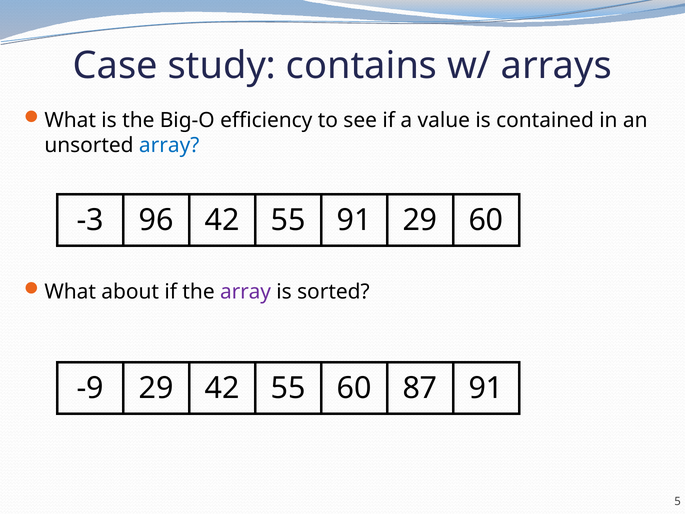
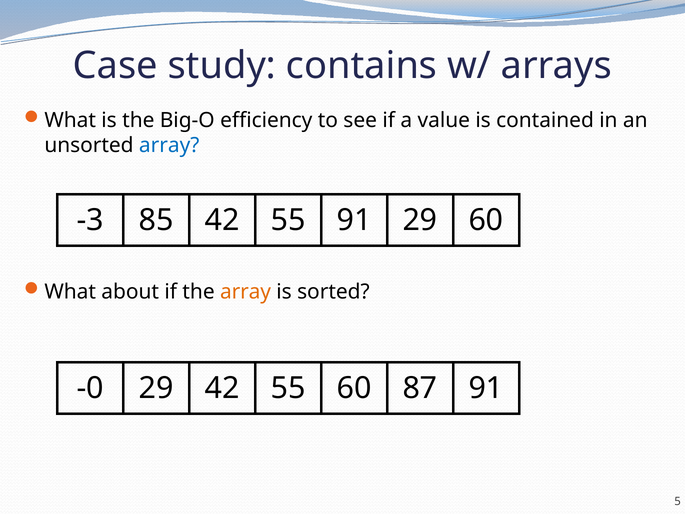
96: 96 -> 85
array at (246, 292) colour: purple -> orange
-9: -9 -> -0
